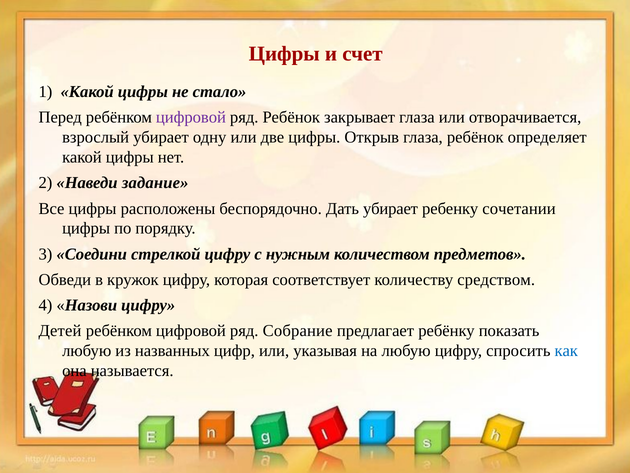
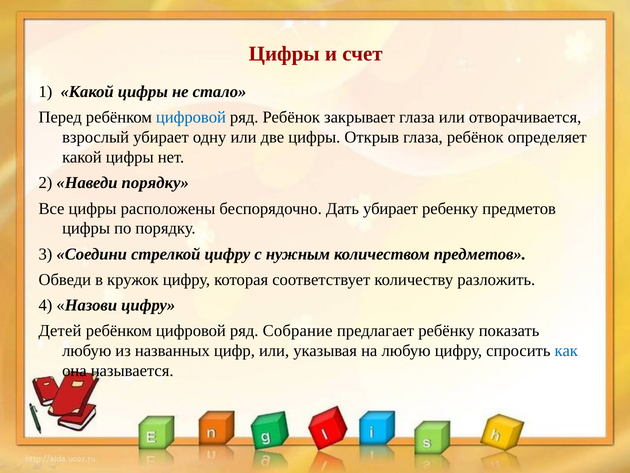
цифровой at (191, 117) colour: purple -> blue
Наведи задание: задание -> порядку
ребенку сочетании: сочетании -> предметов
средством: средством -> разложить
